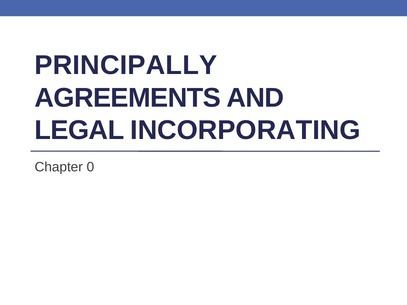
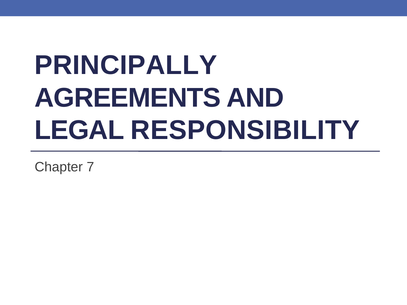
INCORPORATING: INCORPORATING -> RESPONSIBILITY
0: 0 -> 7
